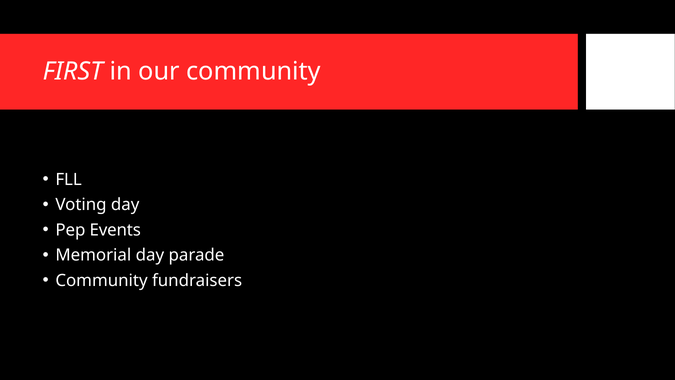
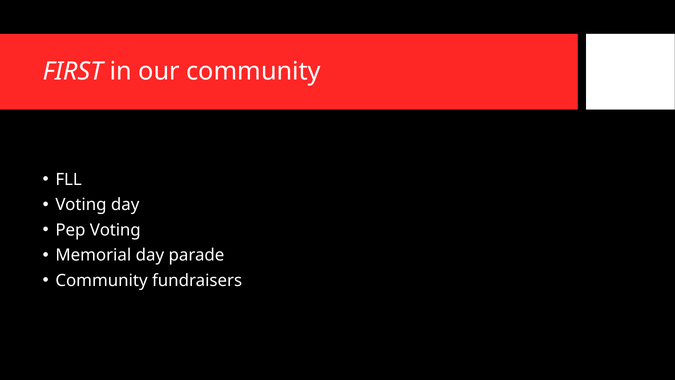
Pep Events: Events -> Voting
